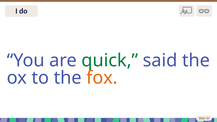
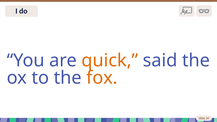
quick colour: green -> orange
